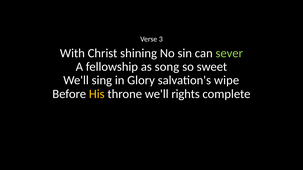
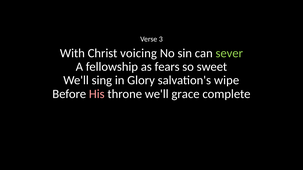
shining: shining -> voicing
song: song -> fears
His colour: yellow -> pink
rights: rights -> grace
